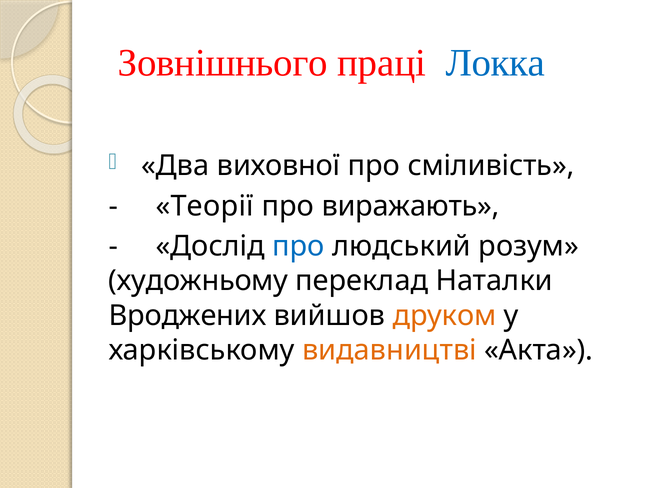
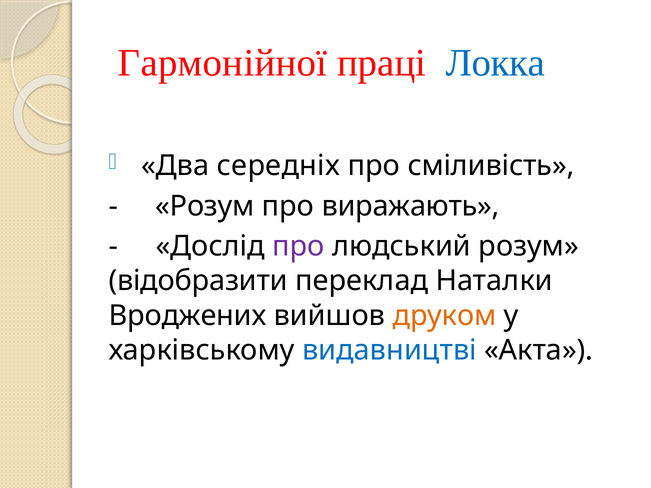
Зовнішнього: Зовнішнього -> Гармонійної
виховної: виховної -> середніх
Теорії at (205, 206): Теорії -> Розум
про at (298, 246) colour: blue -> purple
художньому: художньому -> відобразити
видавництві colour: orange -> blue
